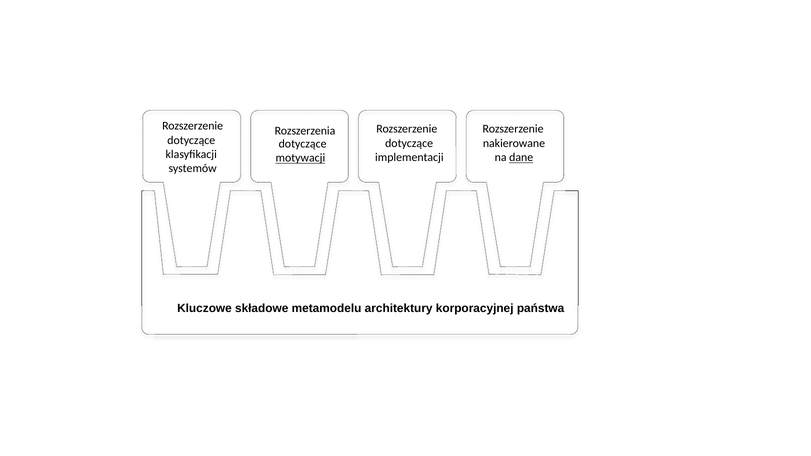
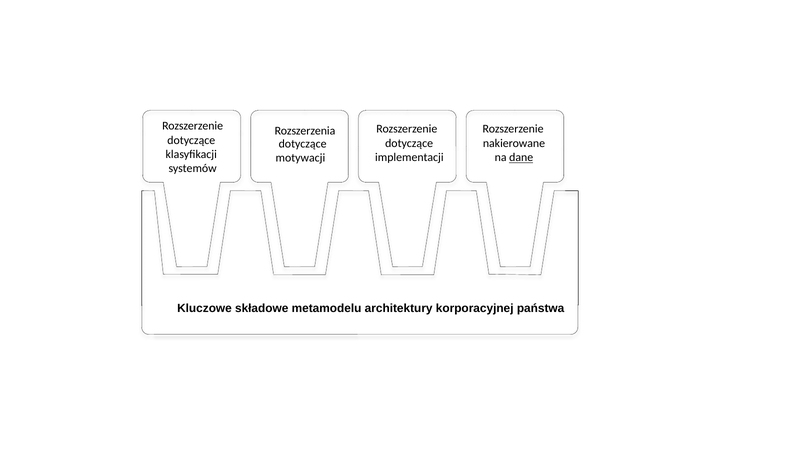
motywacji underline: present -> none
